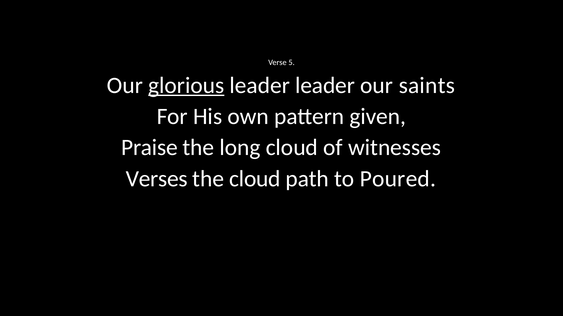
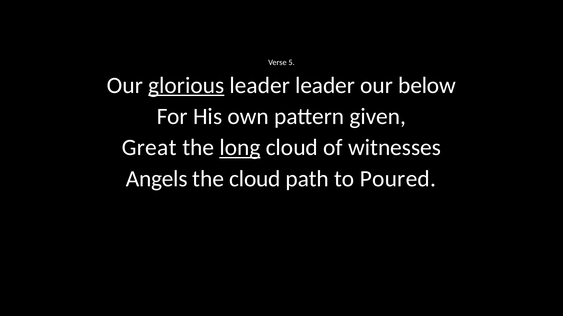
saints: saints -> below
Praise: Praise -> Great
long underline: none -> present
Verses: Verses -> Angels
